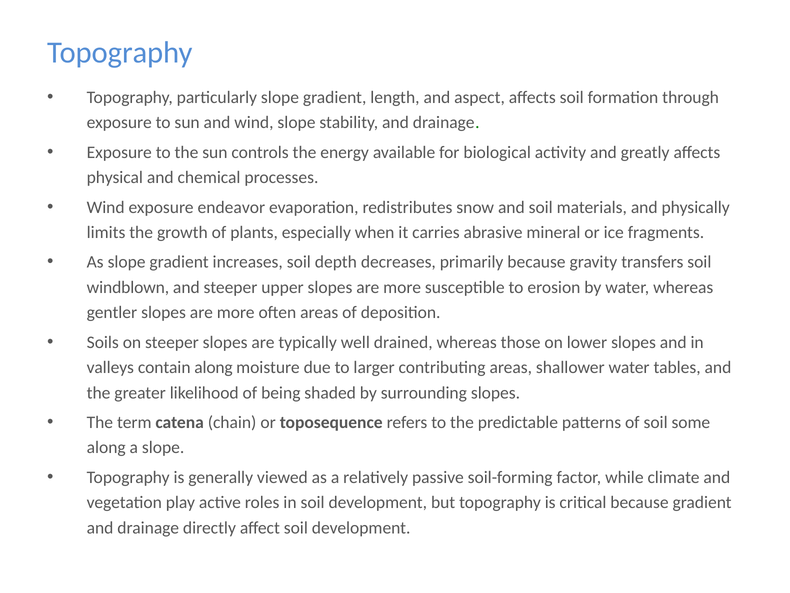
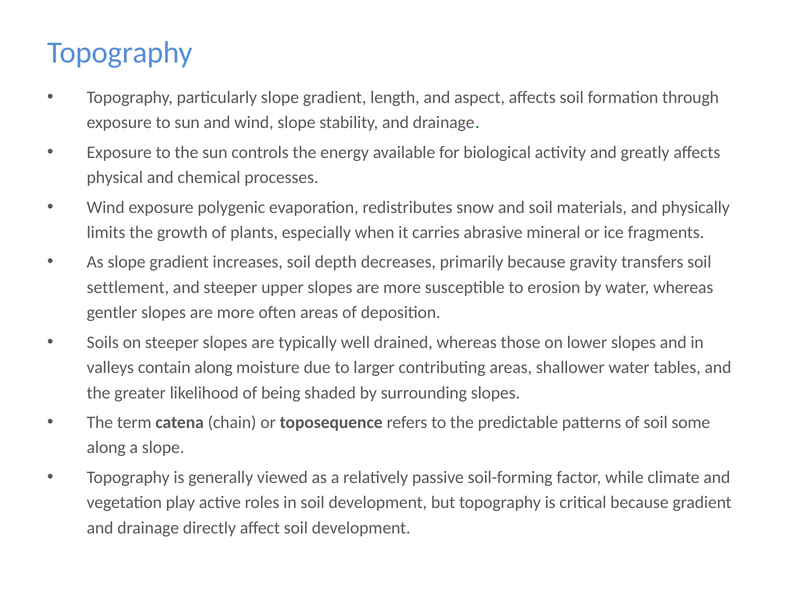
endeavor: endeavor -> polygenic
windblown: windblown -> settlement
